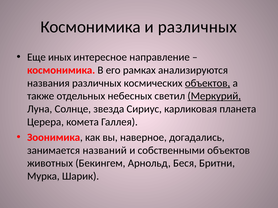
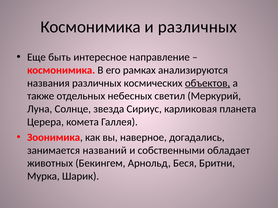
иных: иных -> быть
Меркурий underline: present -> none
собственными объектов: объектов -> обладает
